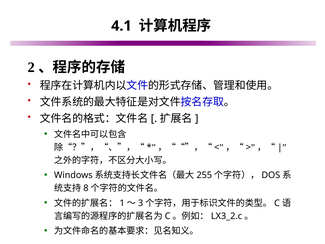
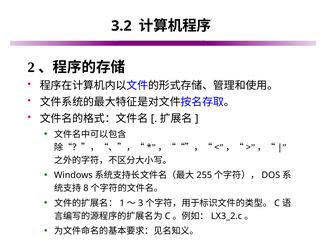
4.1: 4.1 -> 3.2
